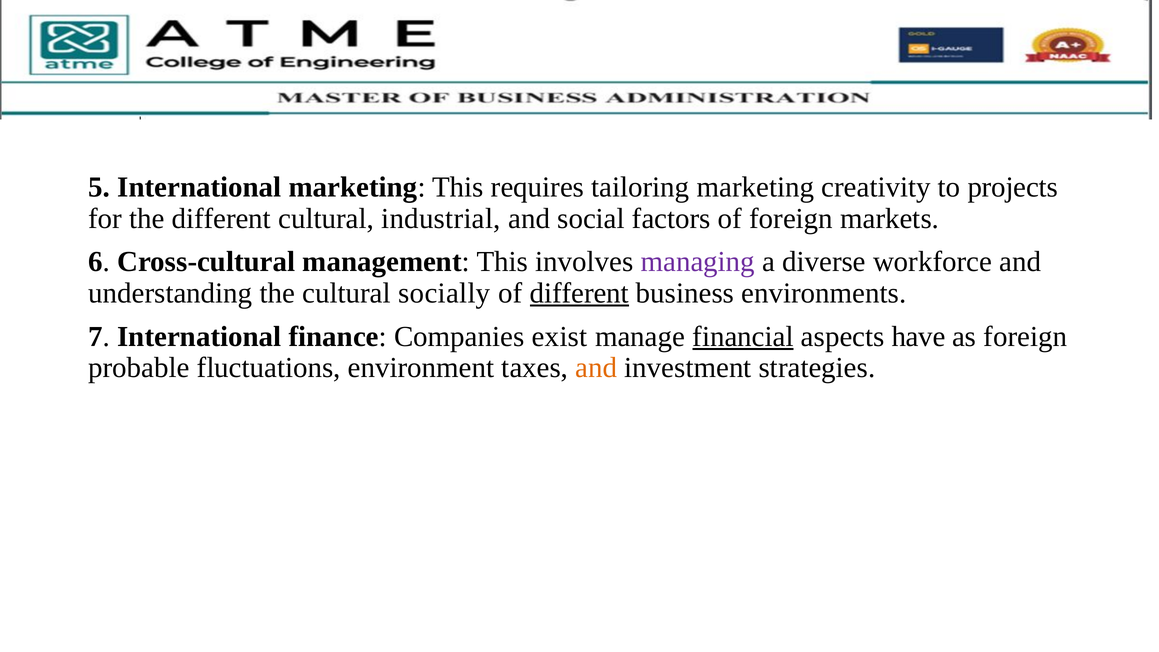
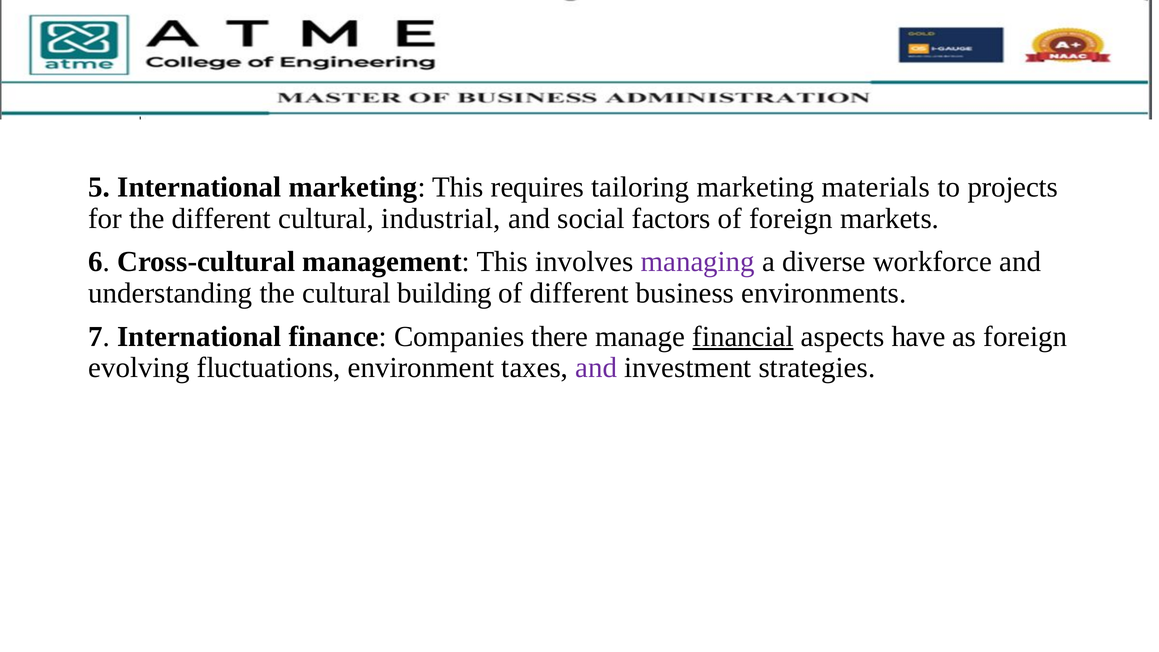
creativity: creativity -> materials
socially: socially -> building
different at (579, 293) underline: present -> none
exist: exist -> there
probable: probable -> evolving
and at (596, 368) colour: orange -> purple
